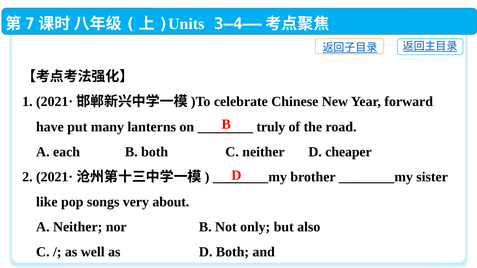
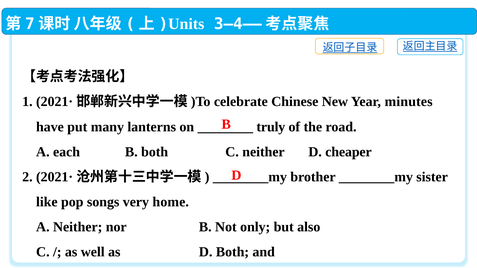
forward: forward -> minutes
about: about -> home
